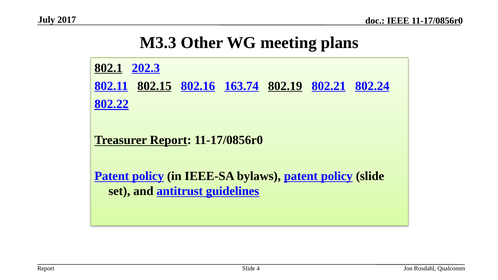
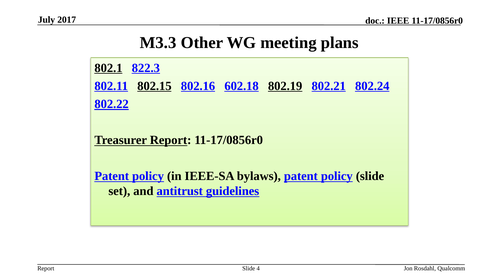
202.3: 202.3 -> 822.3
163.74: 163.74 -> 602.18
